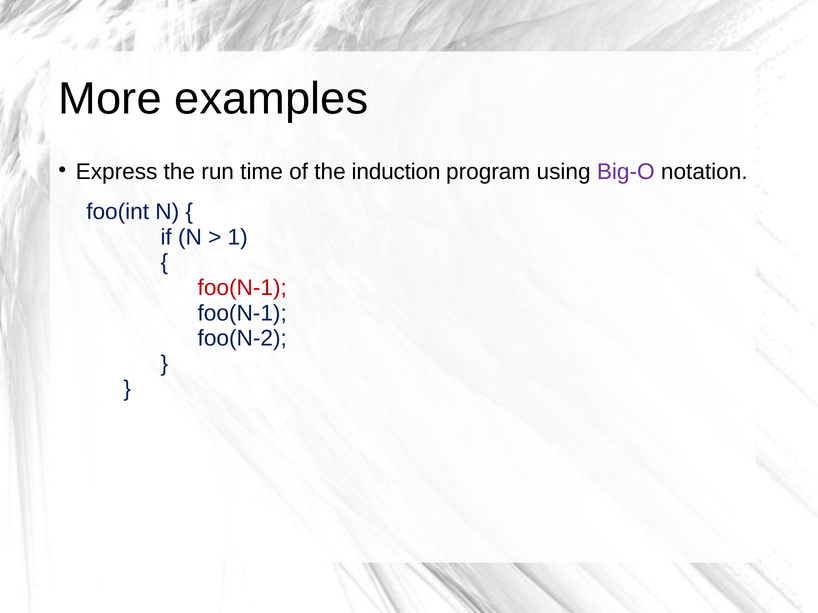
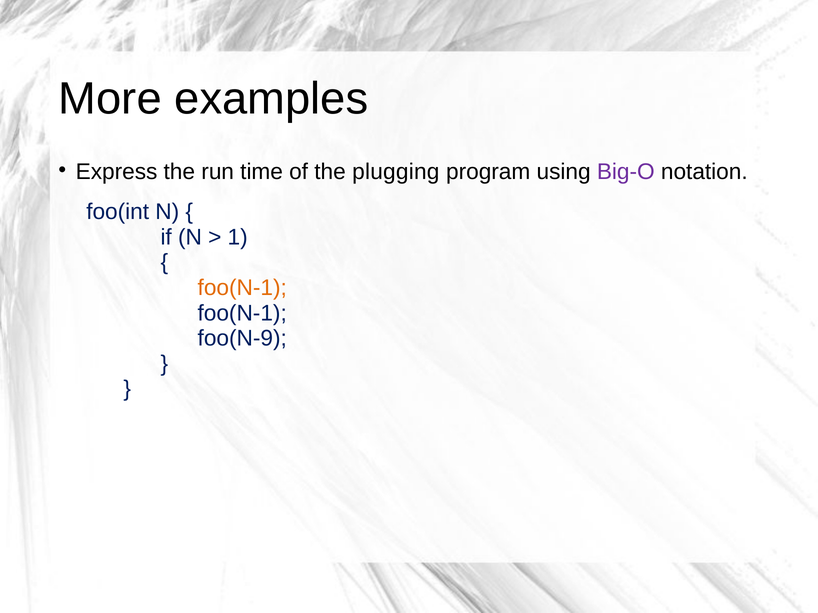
induction: induction -> plugging
foo(N-1 at (242, 288) colour: red -> orange
foo(N-2: foo(N-2 -> foo(N-9
